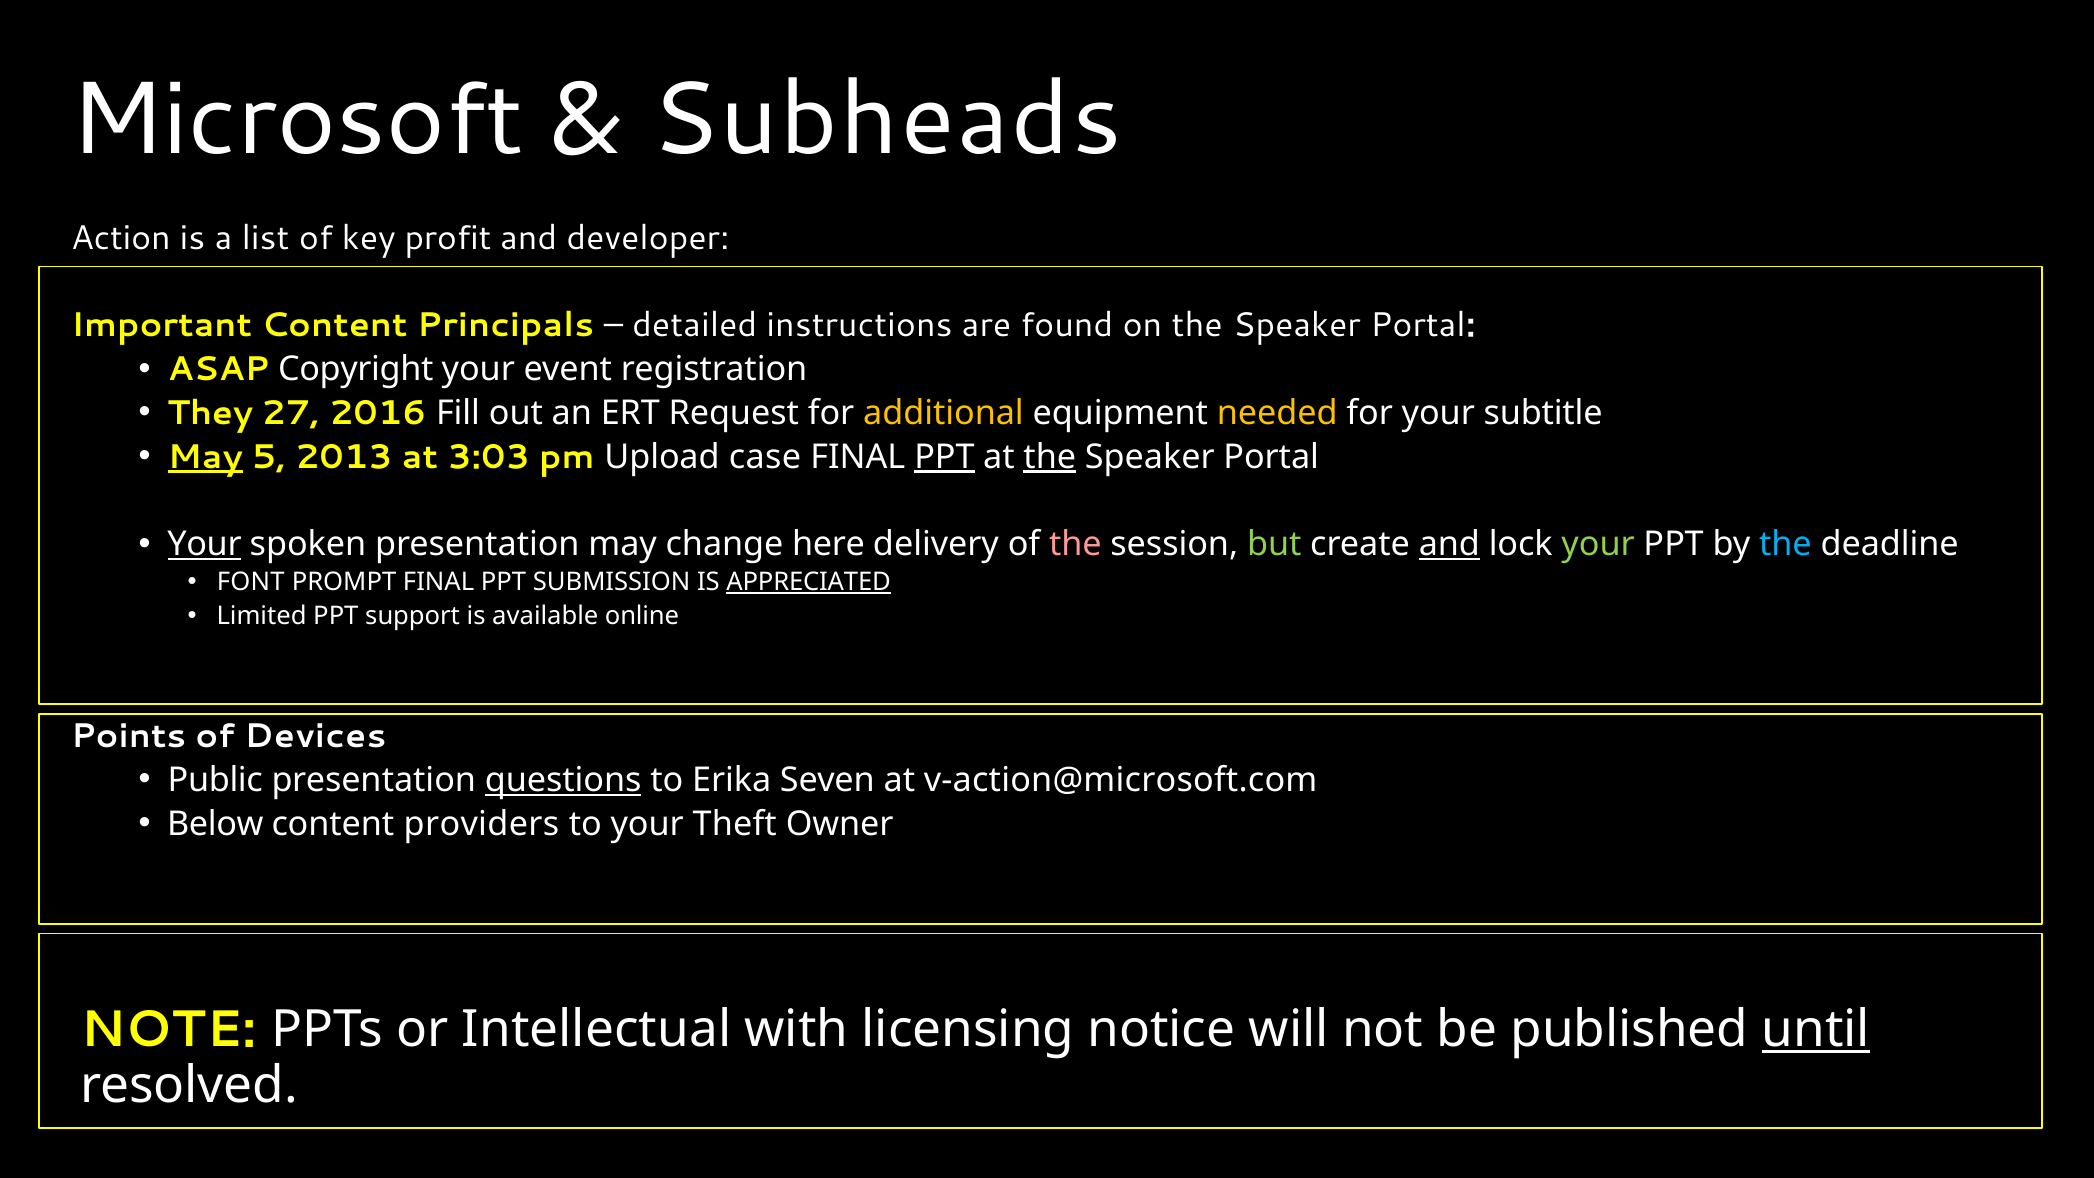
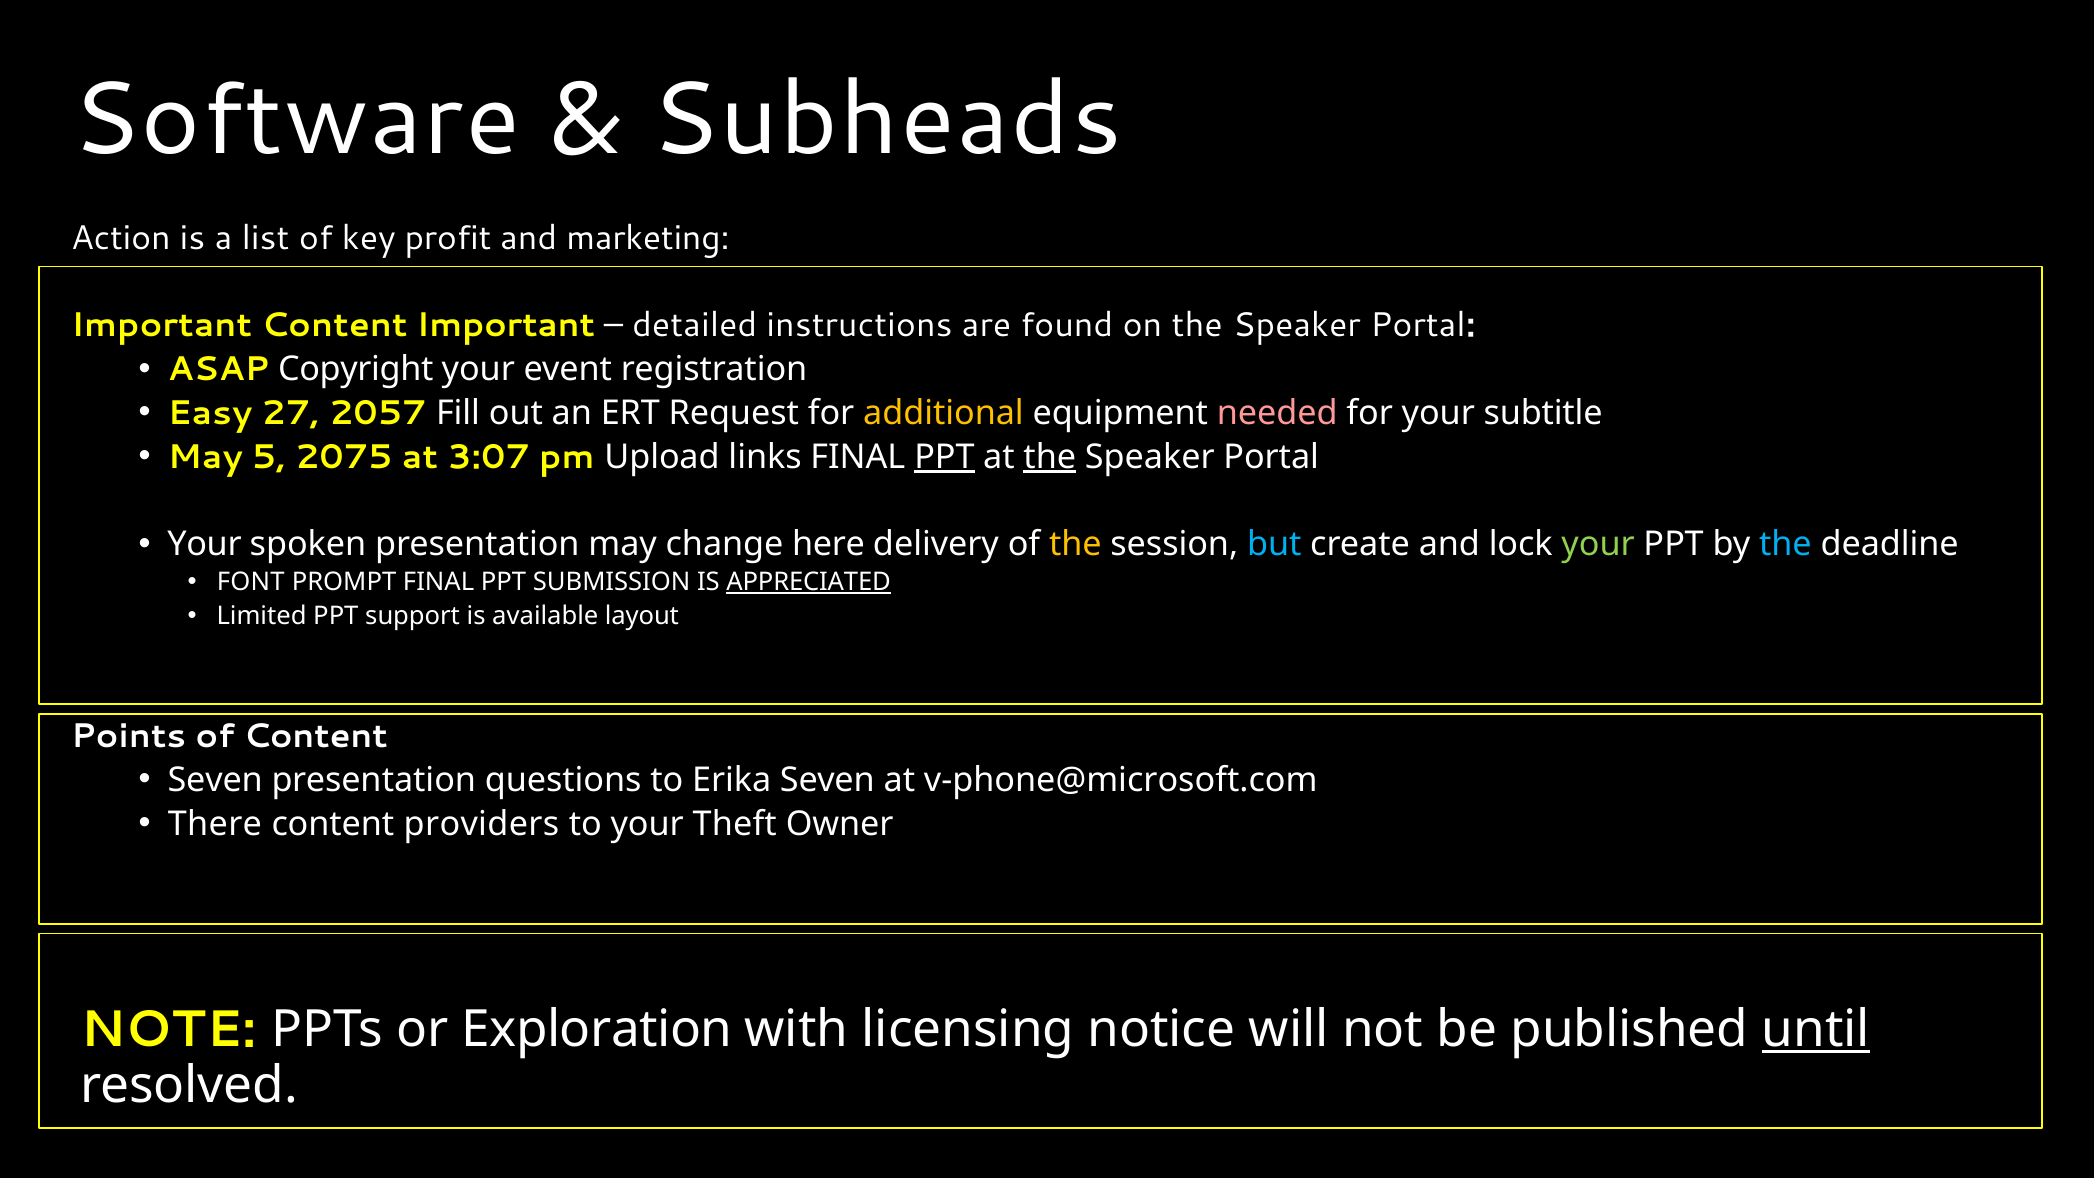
Microsoft: Microsoft -> Software
developer: developer -> marketing
Content Principals: Principals -> Important
They: They -> Easy
2016: 2016 -> 2057
needed colour: yellow -> pink
May at (205, 457) underline: present -> none
2013: 2013 -> 2075
3:03: 3:03 -> 3:07
case: case -> links
Your at (204, 544) underline: present -> none
the at (1075, 544) colour: pink -> yellow
but colour: light green -> light blue
and at (1449, 544) underline: present -> none
online: online -> layout
of Devices: Devices -> Content
Public at (215, 780): Public -> Seven
questions underline: present -> none
v-action@microsoft.com: v-action@microsoft.com -> v-phone@microsoft.com
Below: Below -> There
Intellectual: Intellectual -> Exploration
